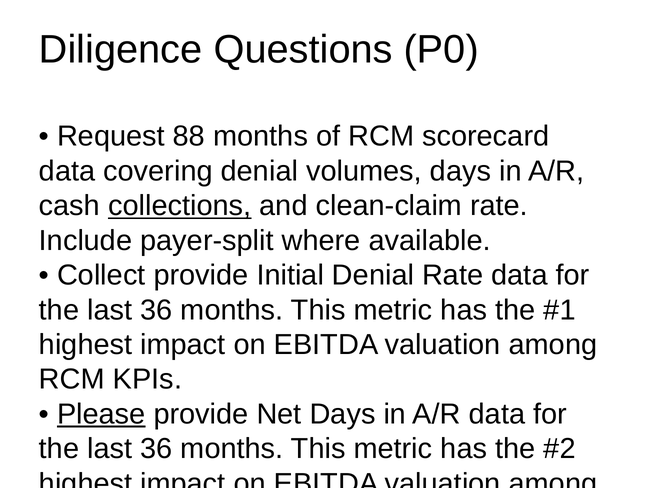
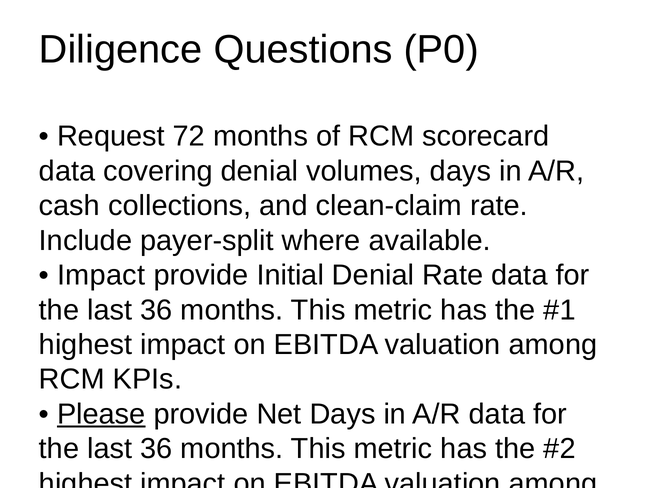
88: 88 -> 72
collections underline: present -> none
Collect at (101, 275): Collect -> Impact
